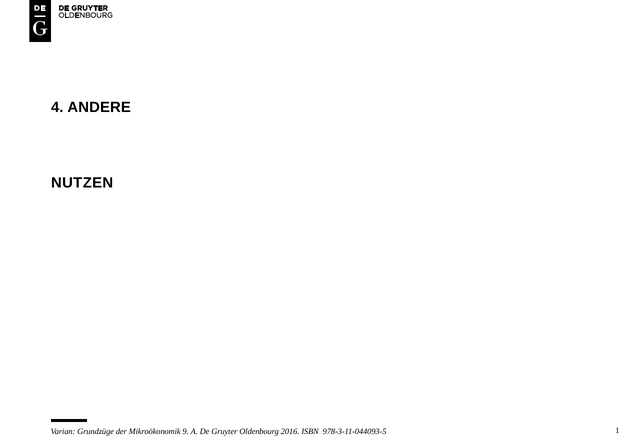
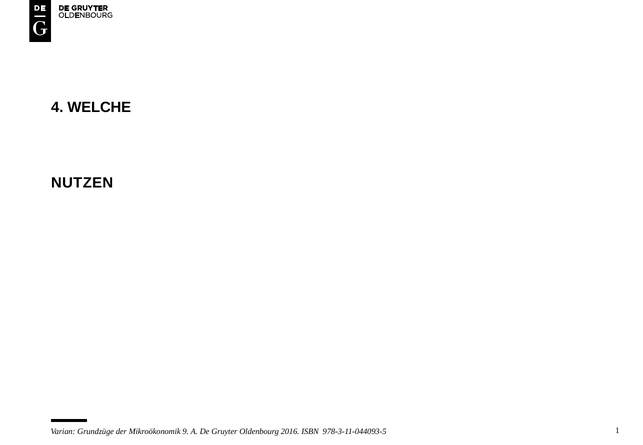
ANDERE: ANDERE -> WELCHE
